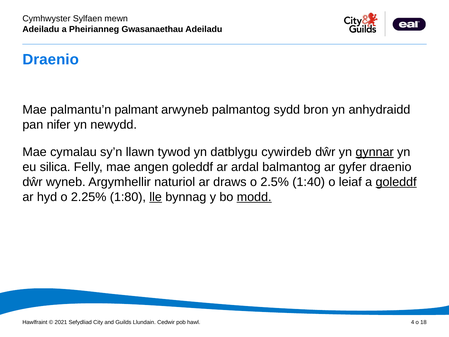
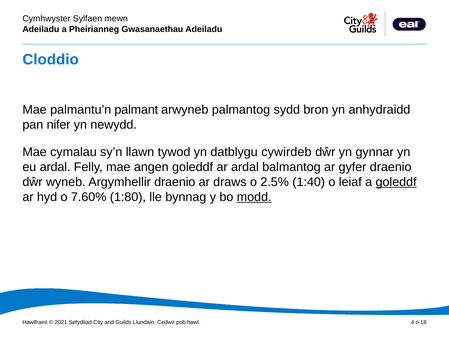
Draenio at (51, 60): Draenio -> Cloddio
gynnar underline: present -> none
eu silica: silica -> ardal
Argymhellir naturiol: naturiol -> draenio
2.25%: 2.25% -> 7.60%
lle underline: present -> none
